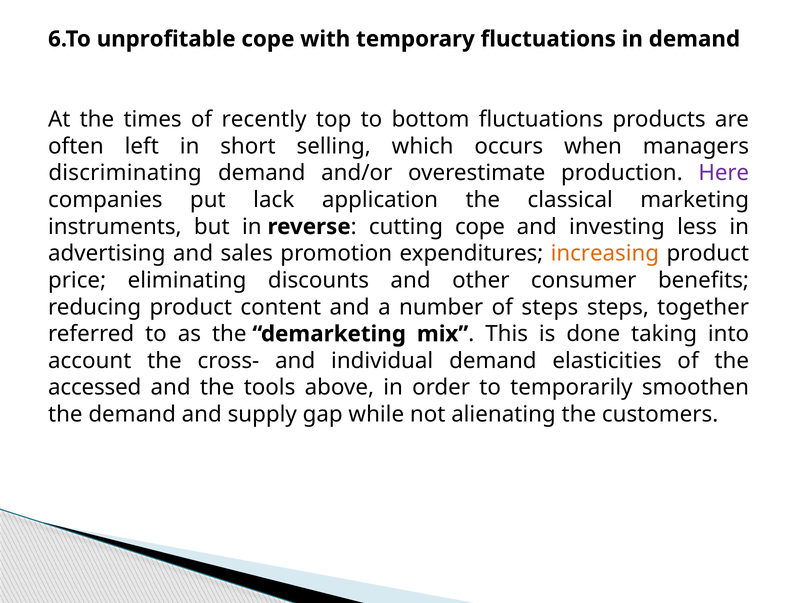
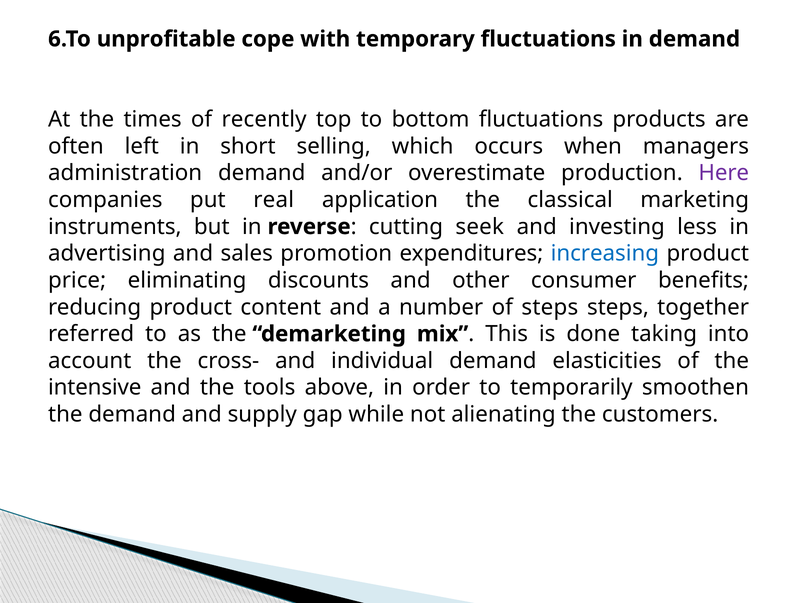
discriminating: discriminating -> administration
lack: lack -> real
cutting cope: cope -> seek
increasing colour: orange -> blue
accessed: accessed -> intensive
